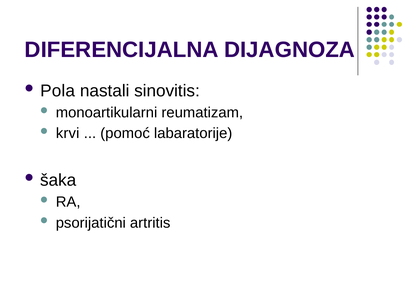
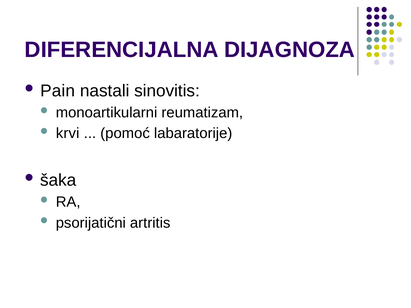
Pola: Pola -> Pain
